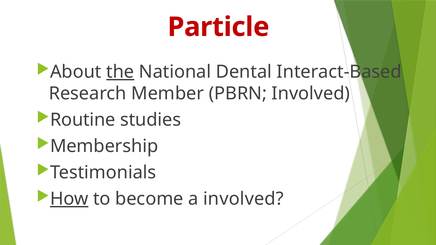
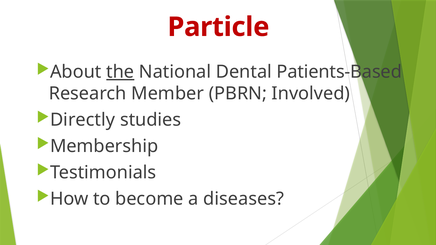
Interact-Based: Interact-Based -> Patients-Based
Routine: Routine -> Directly
How underline: present -> none
a involved: involved -> diseases
